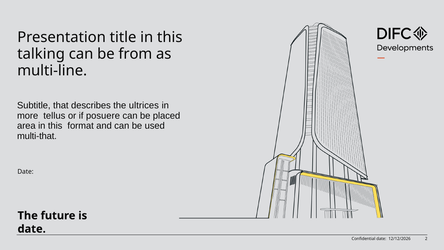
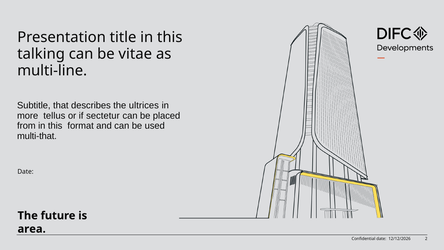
from: from -> vitae
posuere: posuere -> sectetur
area: area -> from
date at (32, 229): date -> area
